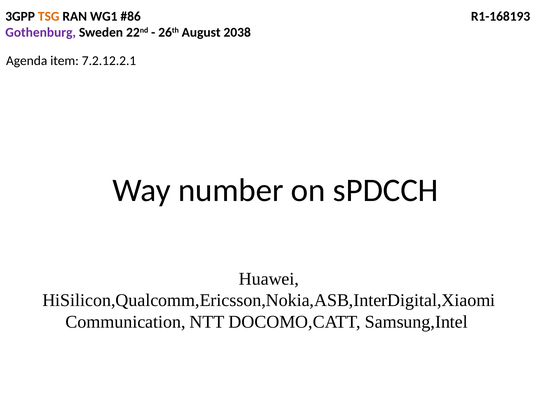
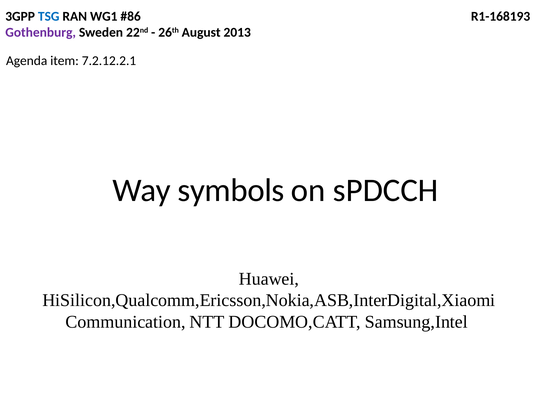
TSG colour: orange -> blue
2038: 2038 -> 2013
number: number -> symbols
